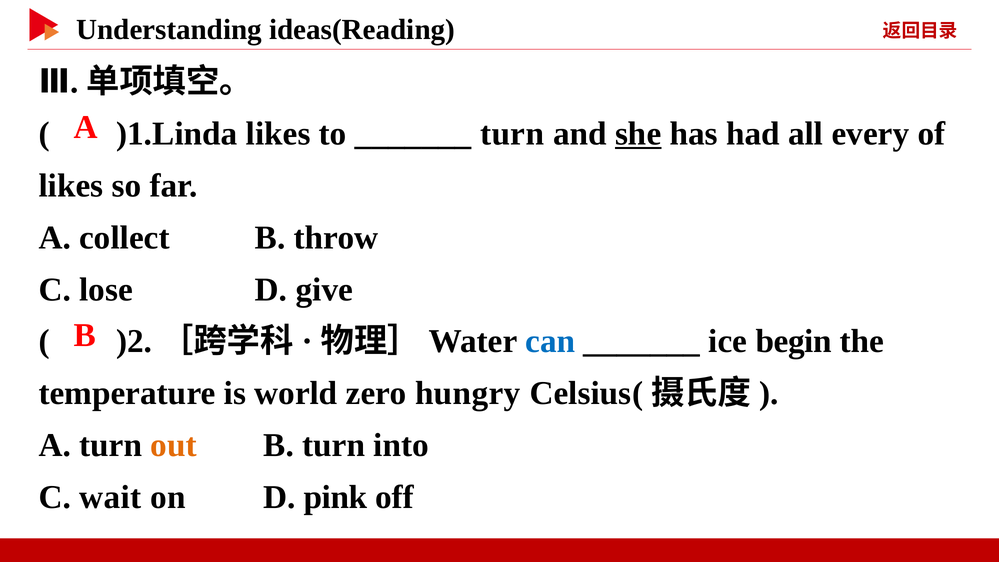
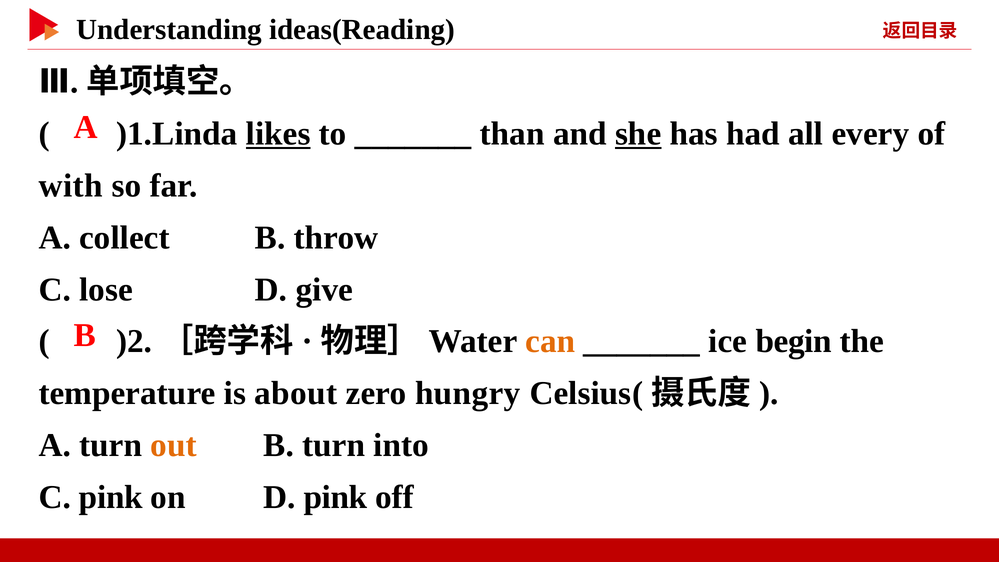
likes at (278, 134) underline: none -> present
turn at (512, 134): turn -> than
likes at (71, 186): likes -> with
can colour: blue -> orange
world: world -> about
C wait: wait -> pink
